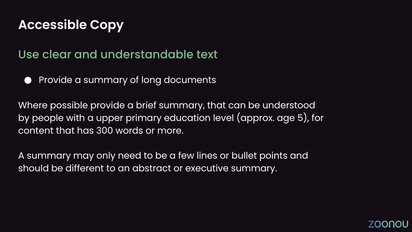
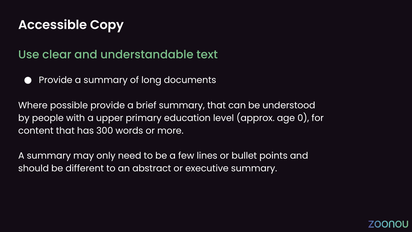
5: 5 -> 0
